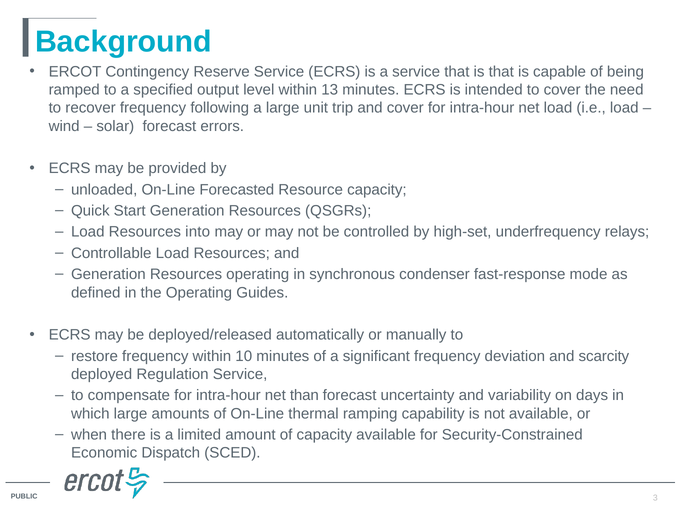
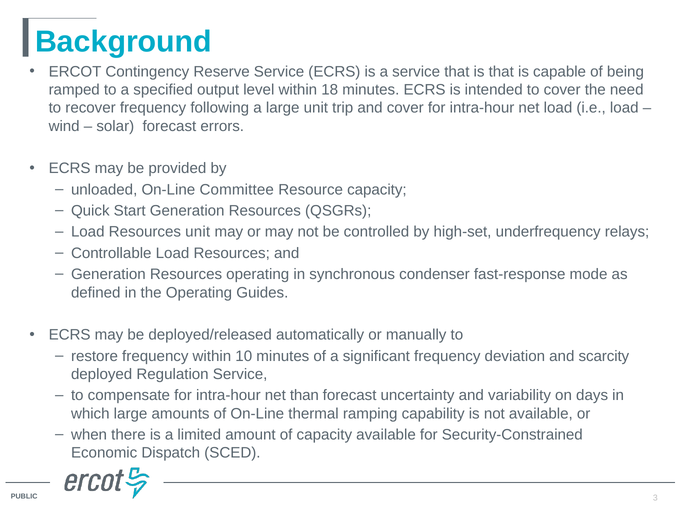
13: 13 -> 18
Forecasted: Forecasted -> Committee
Resources into: into -> unit
